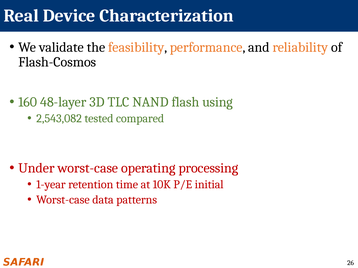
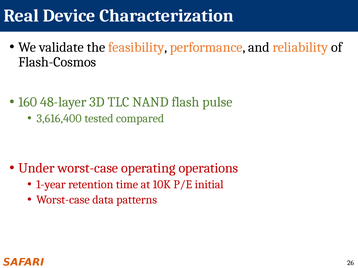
using: using -> pulse
2,543,082: 2,543,082 -> 3,616,400
processing: processing -> operations
